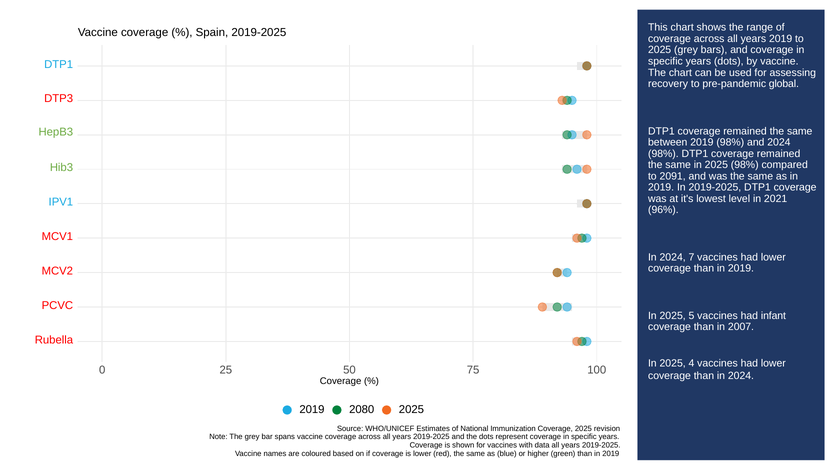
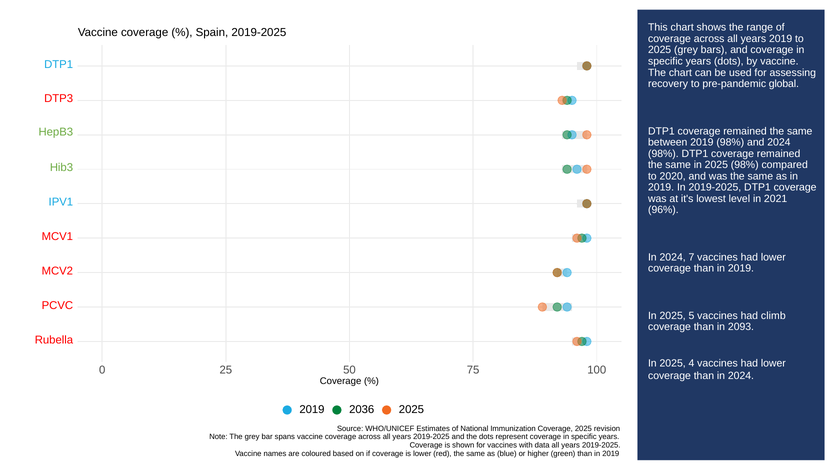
2091: 2091 -> 2020
infant: infant -> climb
2007: 2007 -> 2093
2080: 2080 -> 2036
